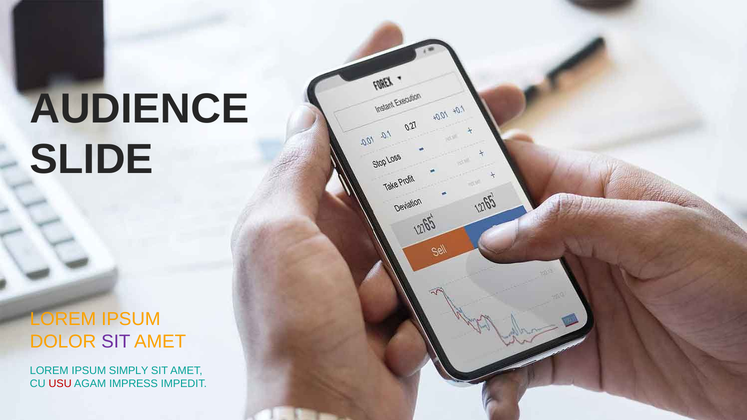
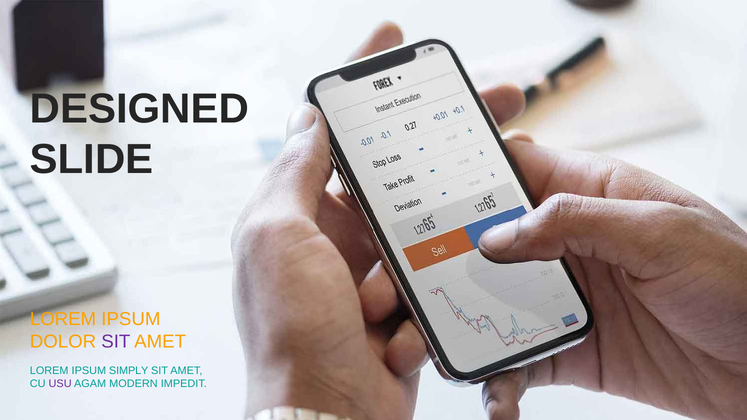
AUDIENCE: AUDIENCE -> DESIGNED
USU colour: red -> purple
IMPRESS: IMPRESS -> MODERN
